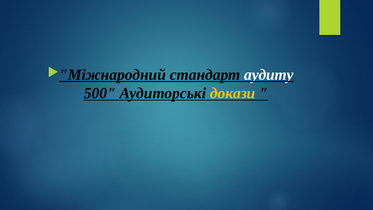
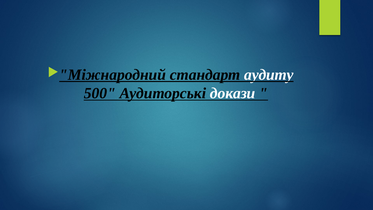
докази colour: yellow -> white
